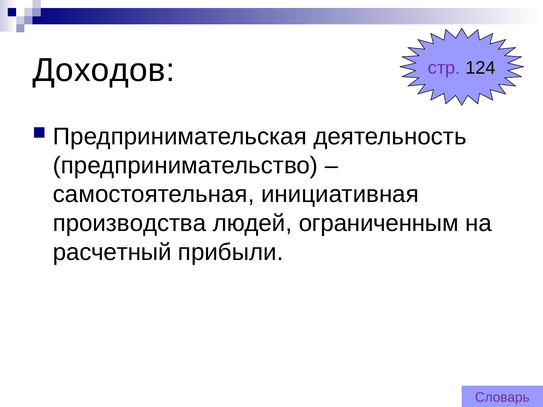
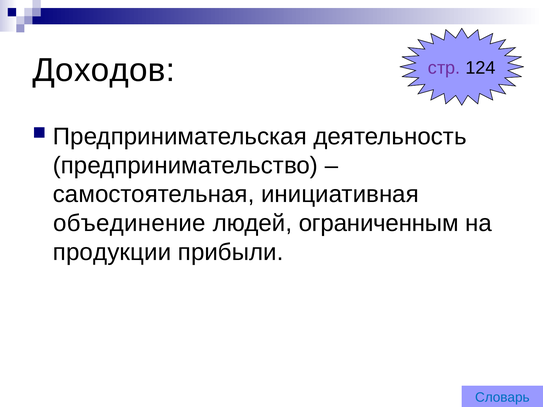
производства: производства -> объединение
расчетный: расчетный -> продукции
Словарь colour: purple -> blue
